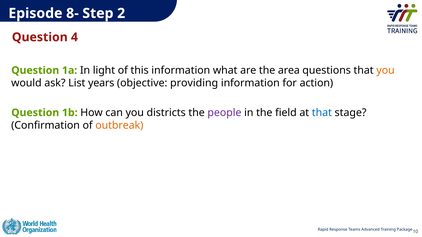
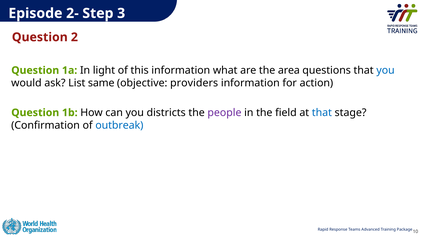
8-: 8- -> 2-
2: 2 -> 3
4: 4 -> 2
you at (386, 70) colour: orange -> blue
years: years -> same
providing: providing -> providers
outbreak colour: orange -> blue
